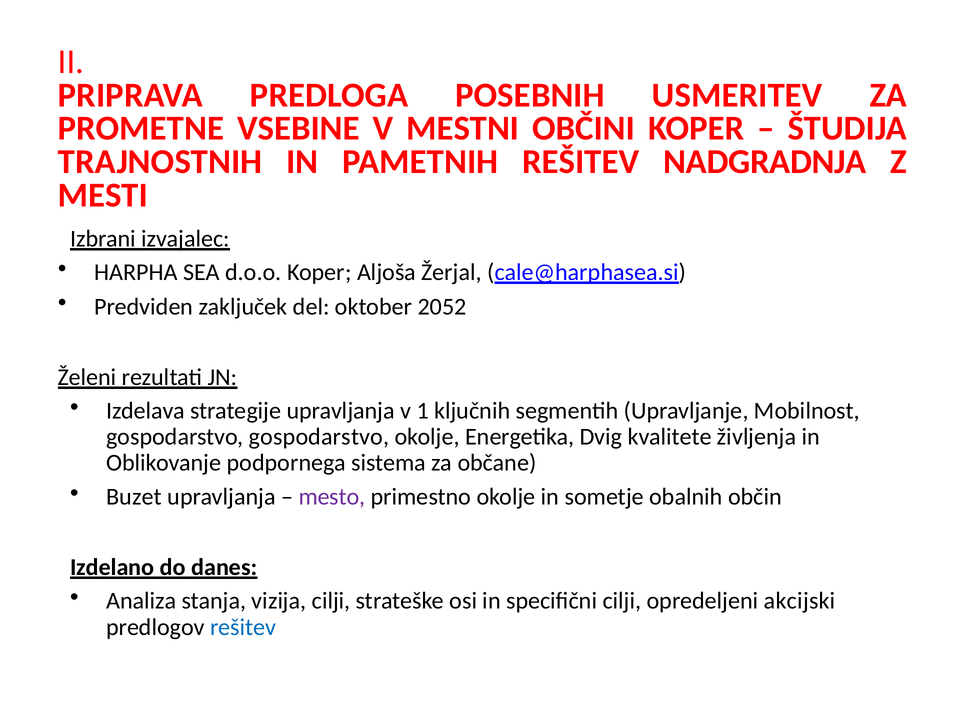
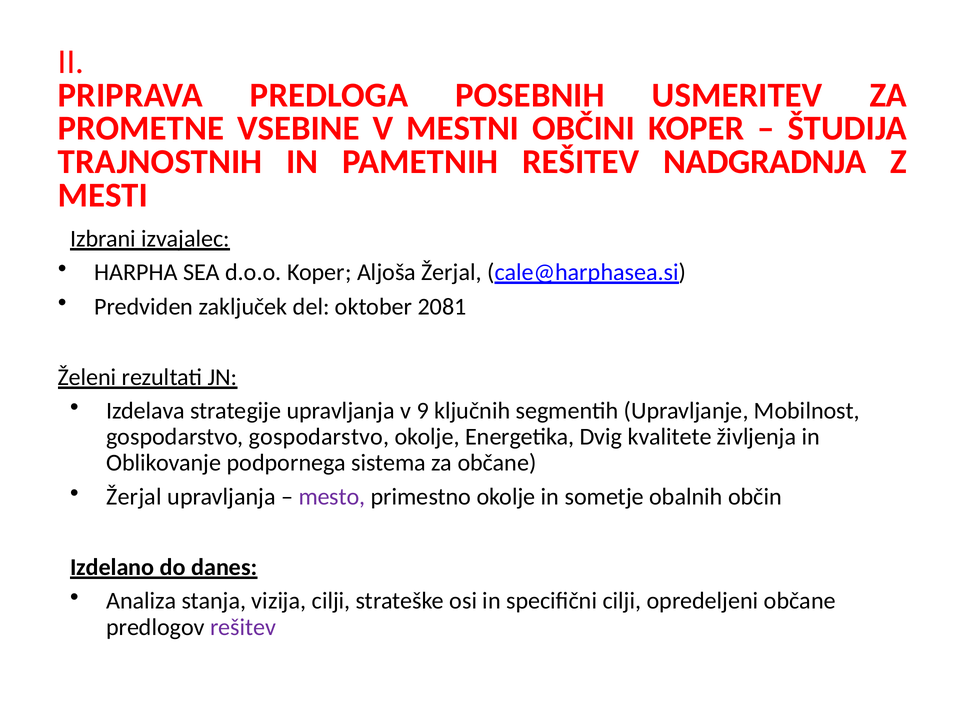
2052: 2052 -> 2081
1: 1 -> 9
Buzet at (134, 497): Buzet -> Žerjal
opredeljeni akcijski: akcijski -> občane
rešitev at (243, 628) colour: blue -> purple
